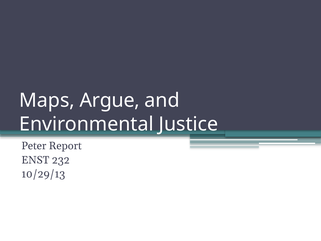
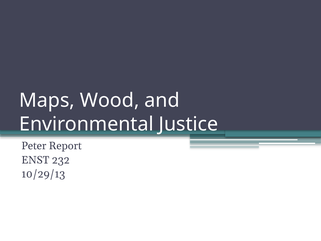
Argue: Argue -> Wood
